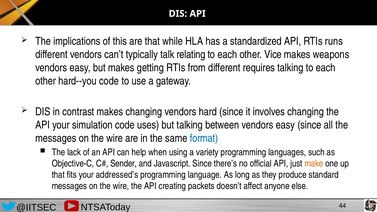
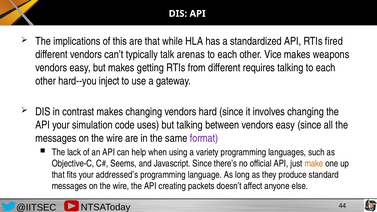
runs: runs -> fired
relating: relating -> arenas
hard--you code: code -> inject
format colour: blue -> purple
Sender: Sender -> Seems
